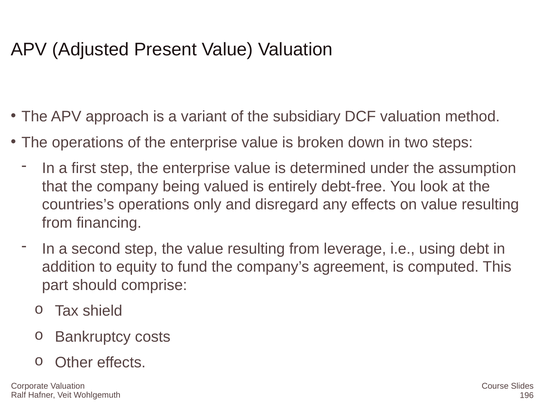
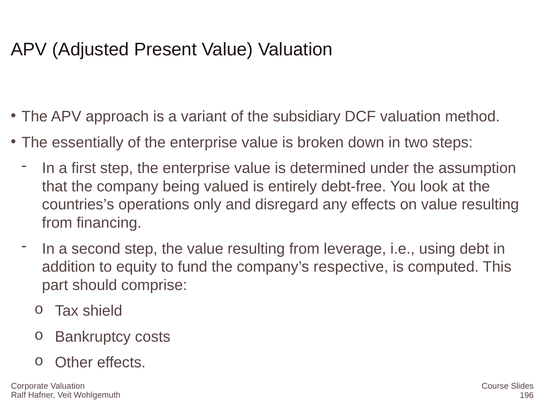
The operations: operations -> essentially
agreement: agreement -> respective
